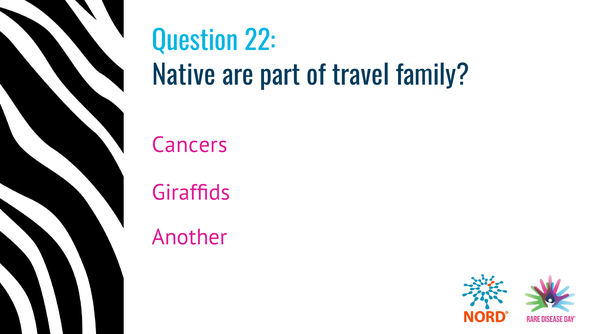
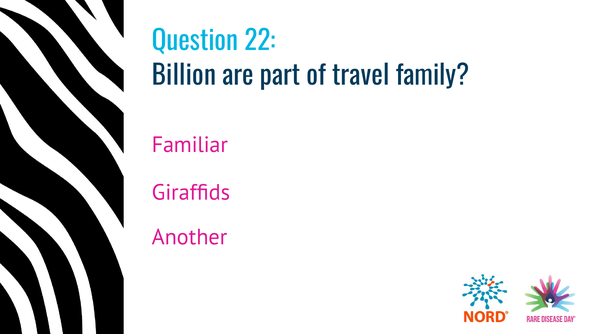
Native: Native -> Billion
Cancers: Cancers -> Familiar
